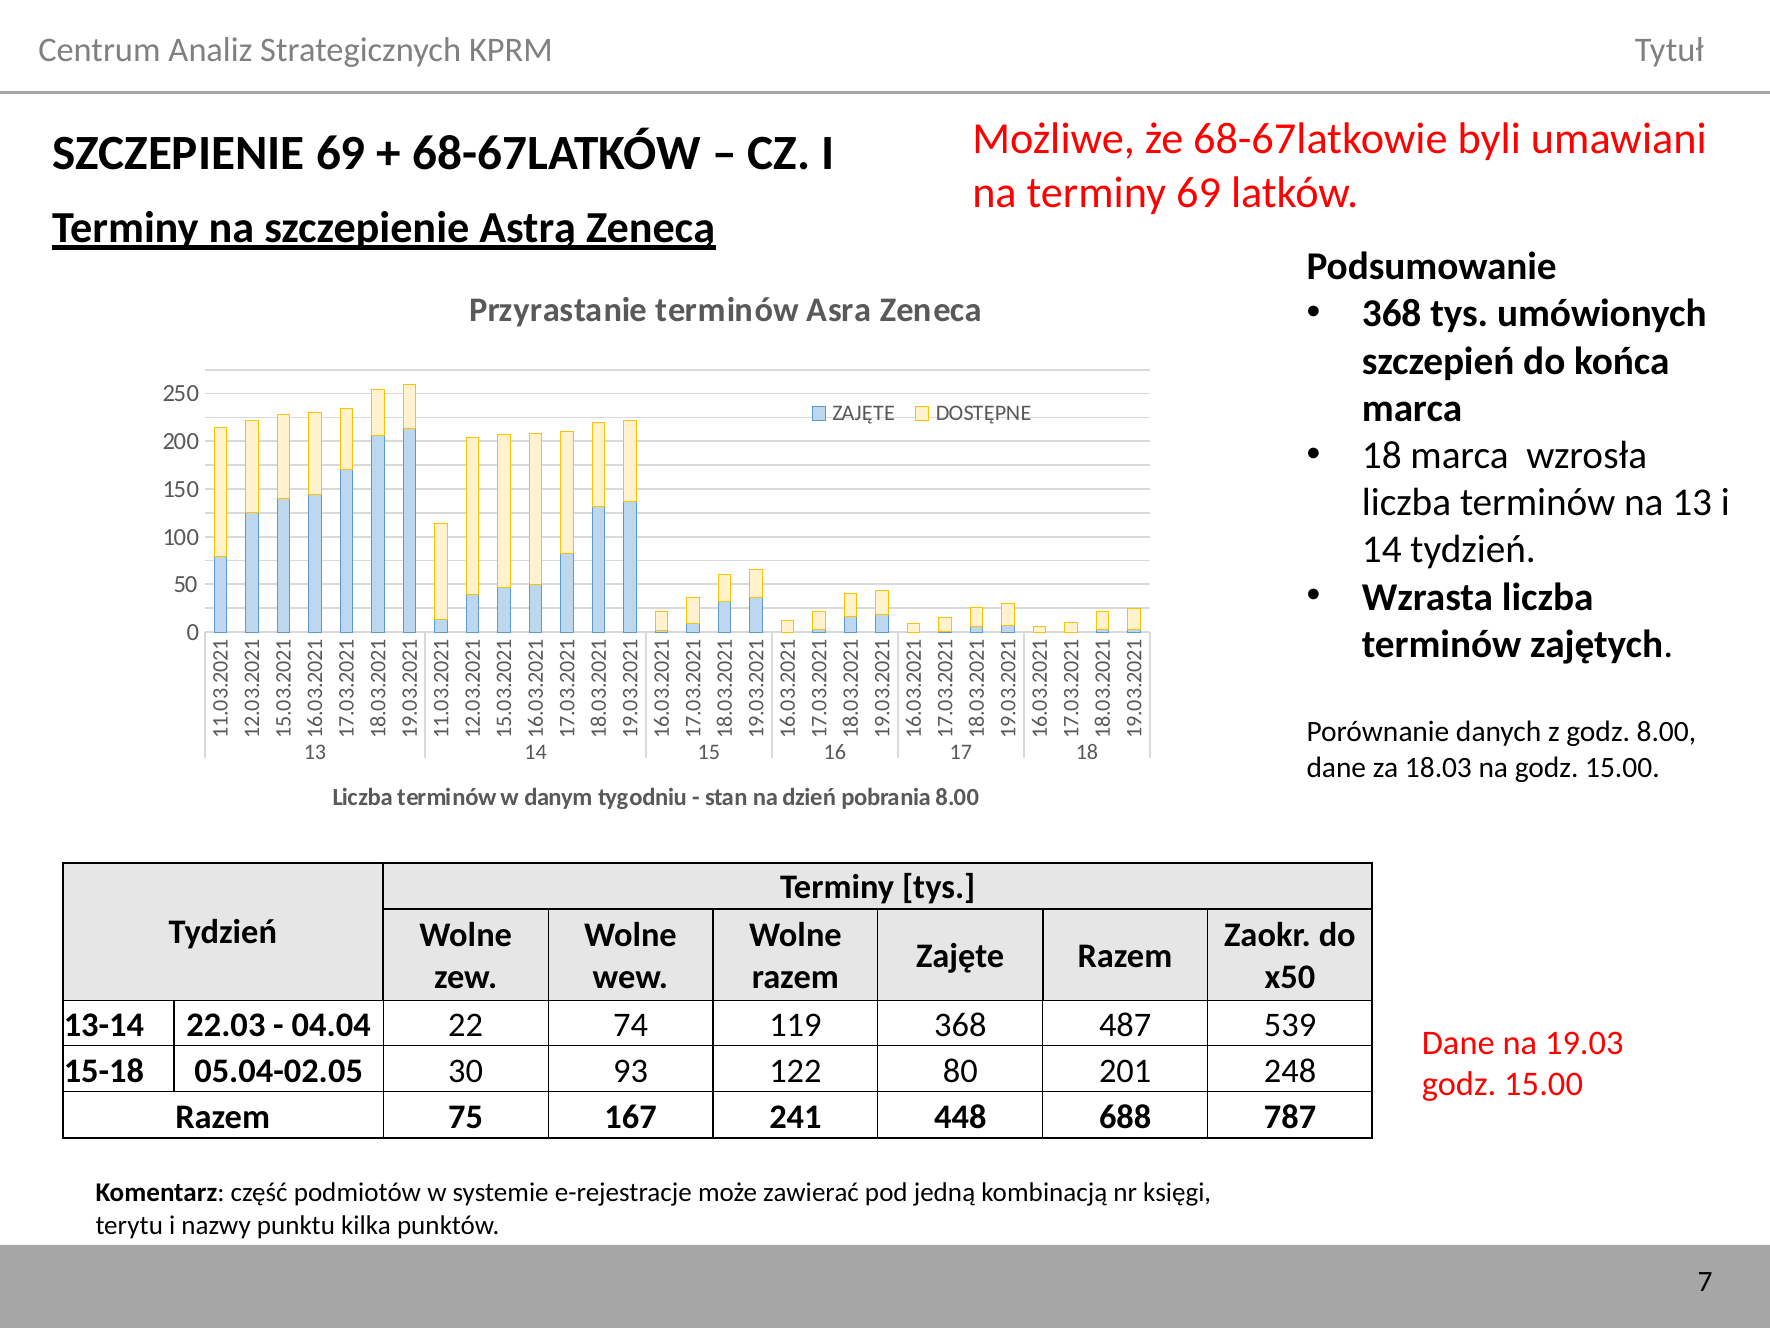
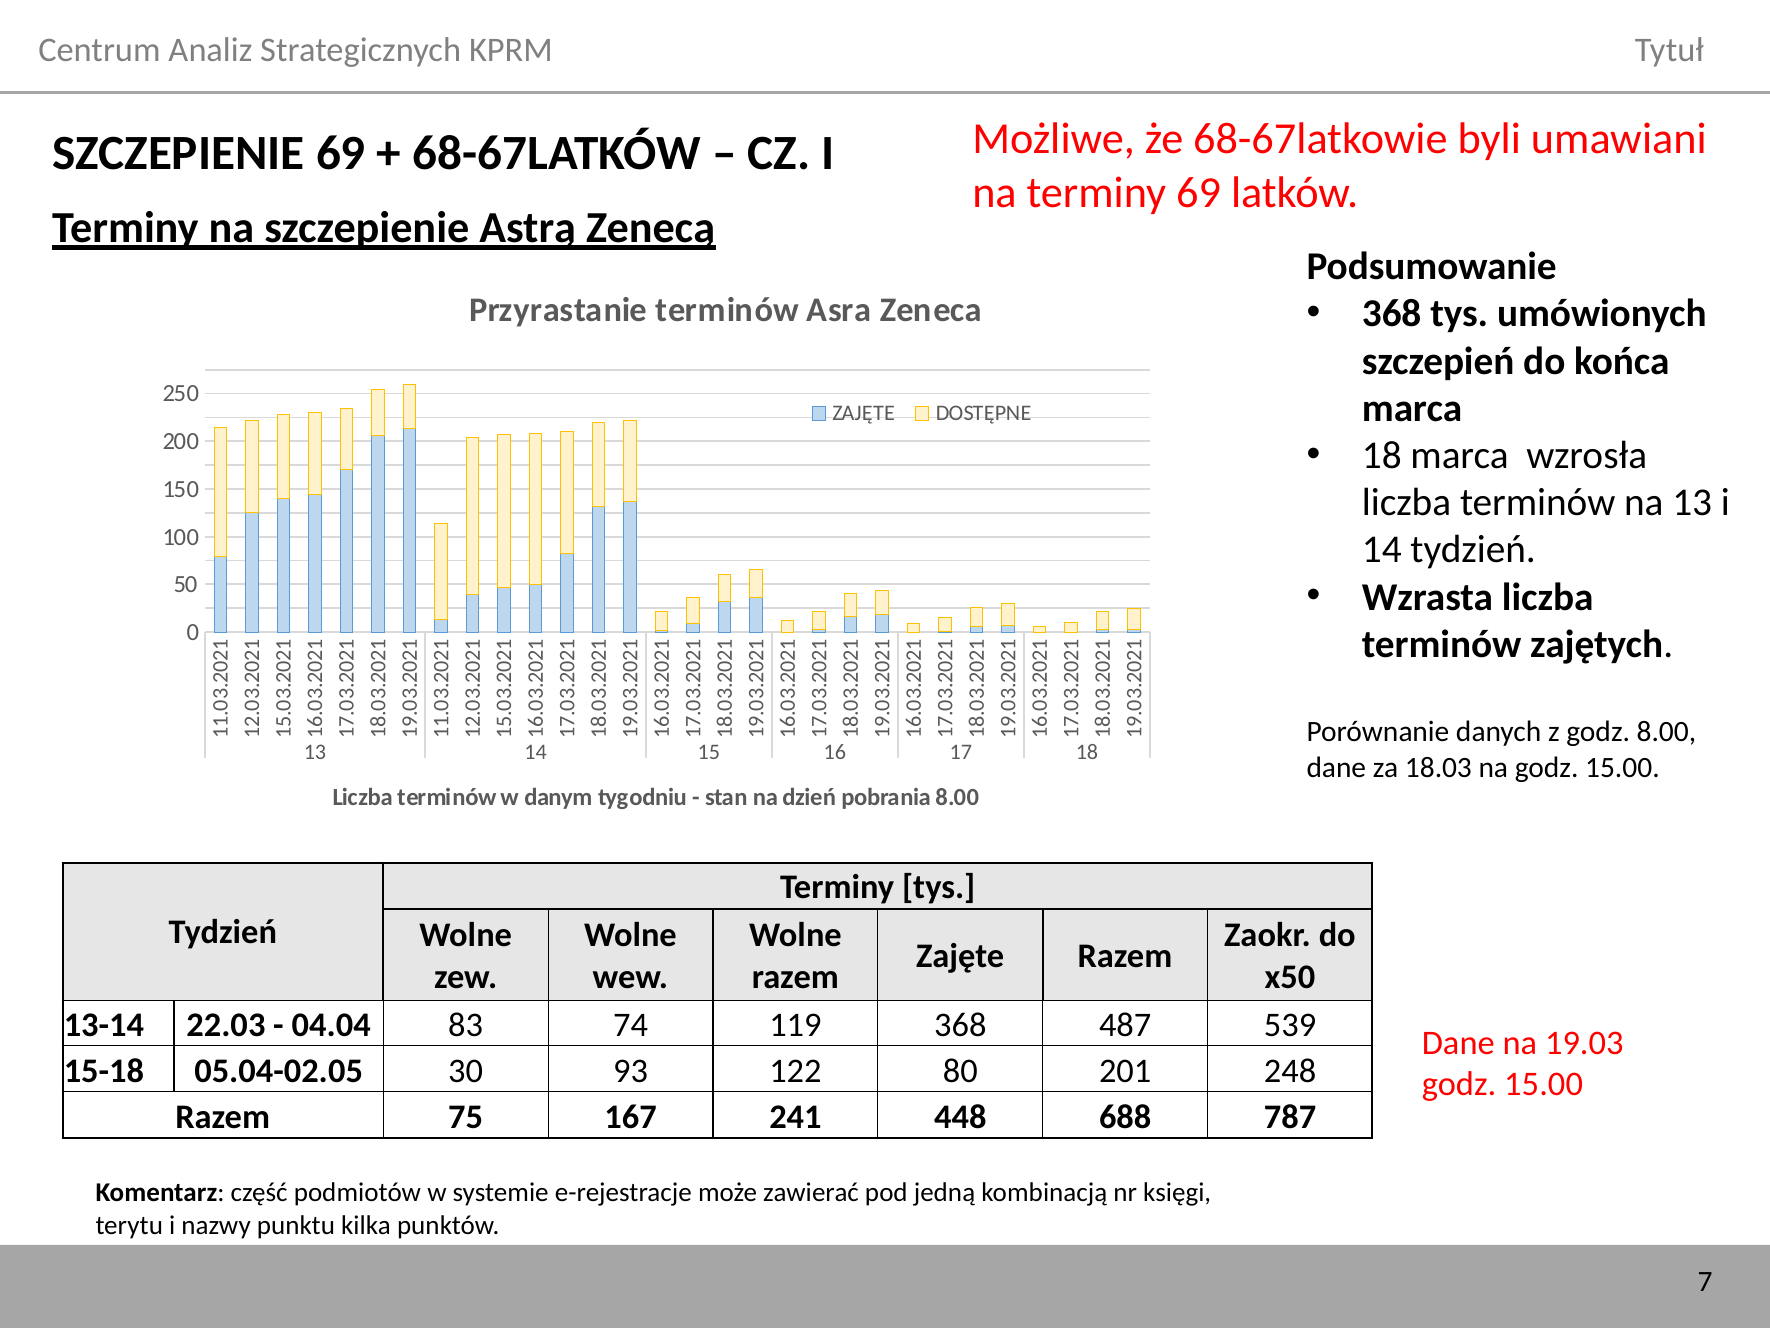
22: 22 -> 83
